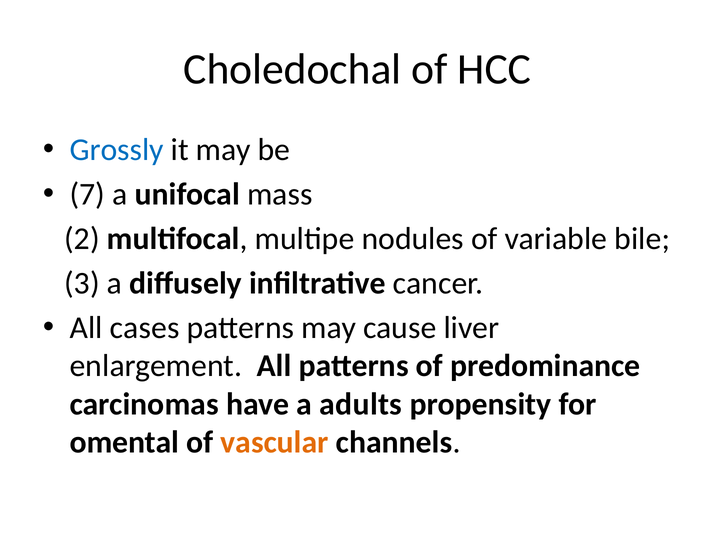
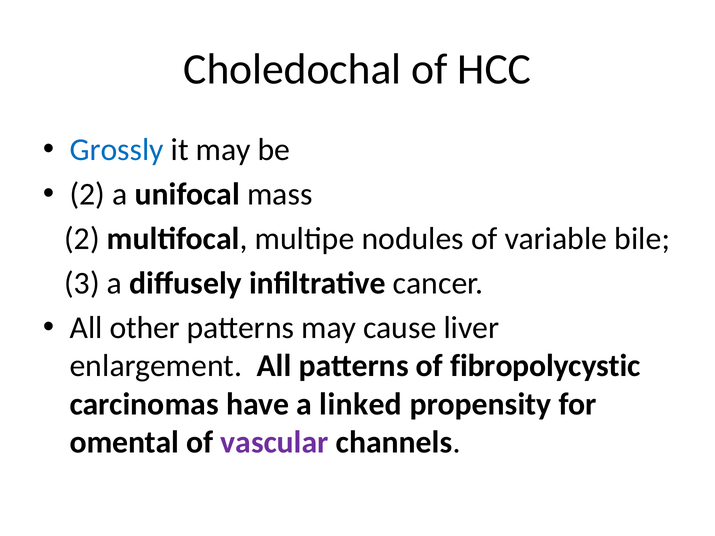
7 at (87, 194): 7 -> 2
cases: cases -> other
predominance: predominance -> fibropolycystic
adults: adults -> linked
vascular colour: orange -> purple
